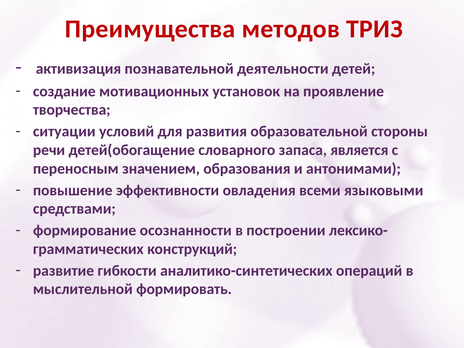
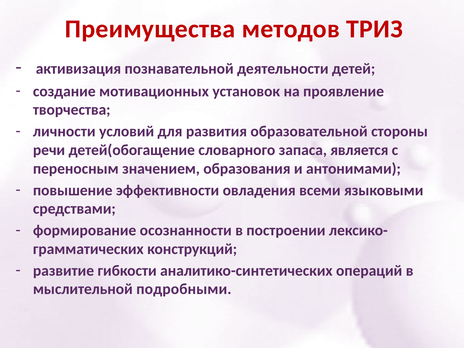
ситуации: ситуации -> личности
формировать: формировать -> подробными
